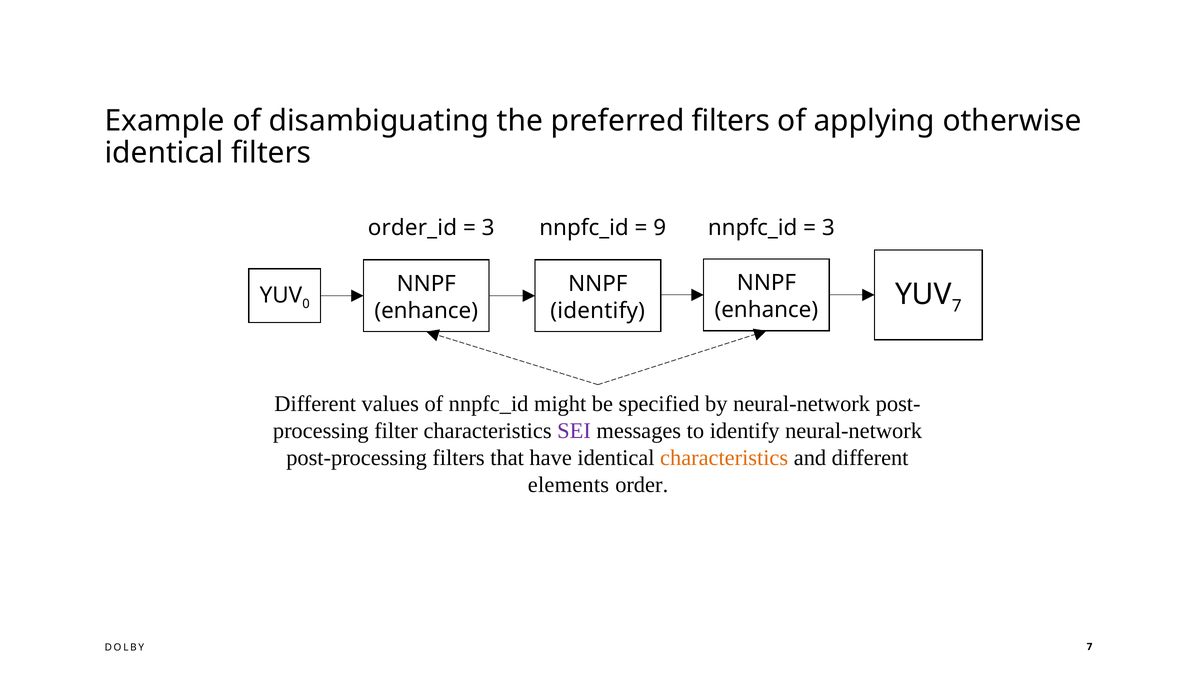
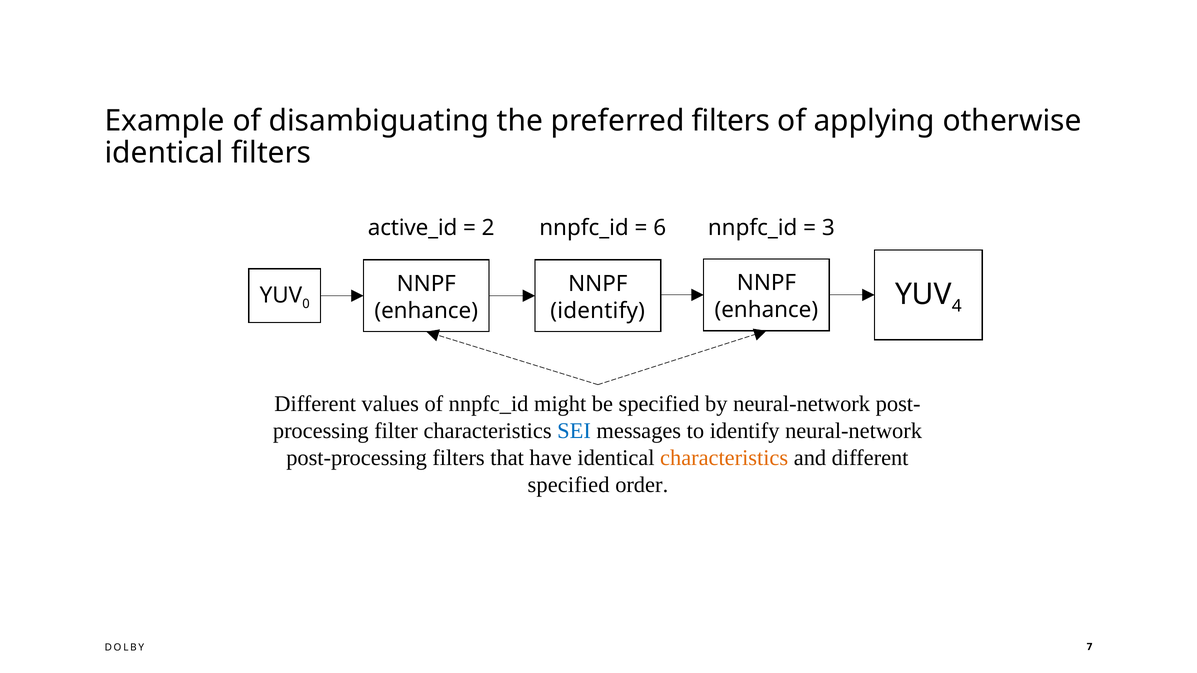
order_id: order_id -> active_id
3 at (488, 228): 3 -> 2
9: 9 -> 6
7 at (957, 306): 7 -> 4
SEI colour: purple -> blue
elements at (568, 485): elements -> specified
